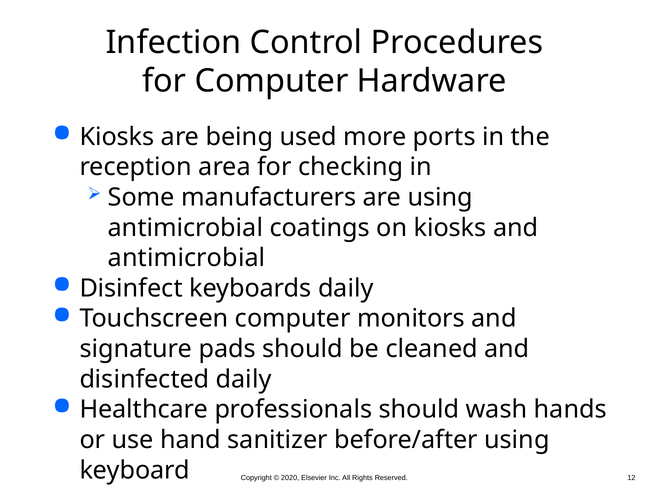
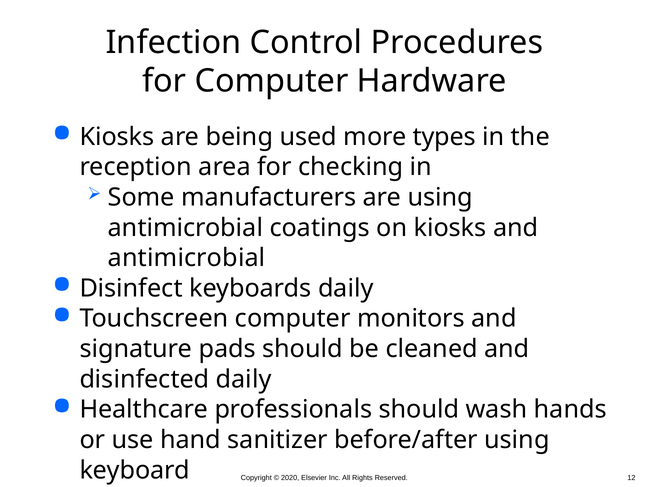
ports: ports -> types
